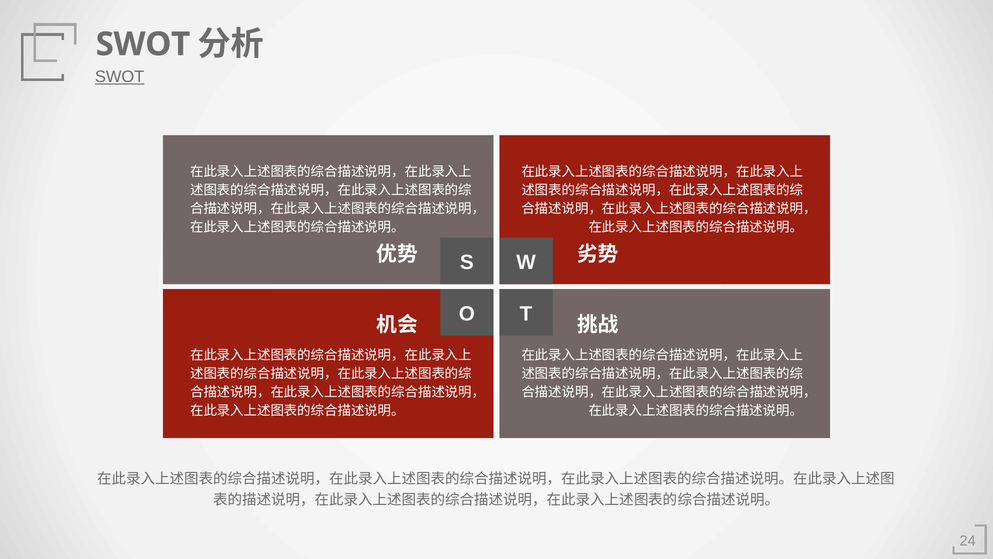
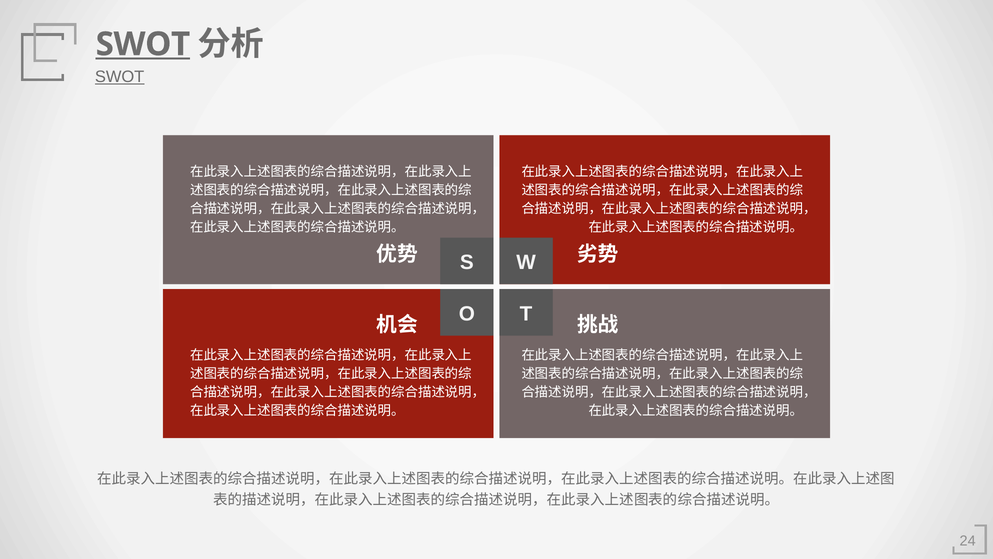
SWOT at (143, 44) underline: none -> present
